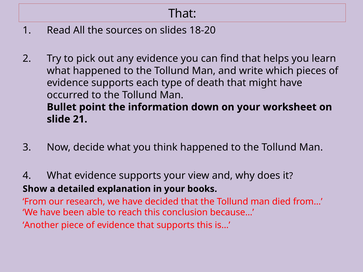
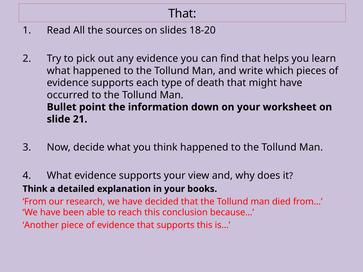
Show at (35, 189): Show -> Think
